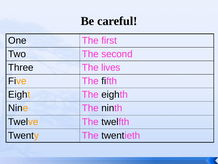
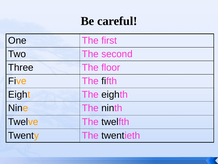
lives: lives -> floor
